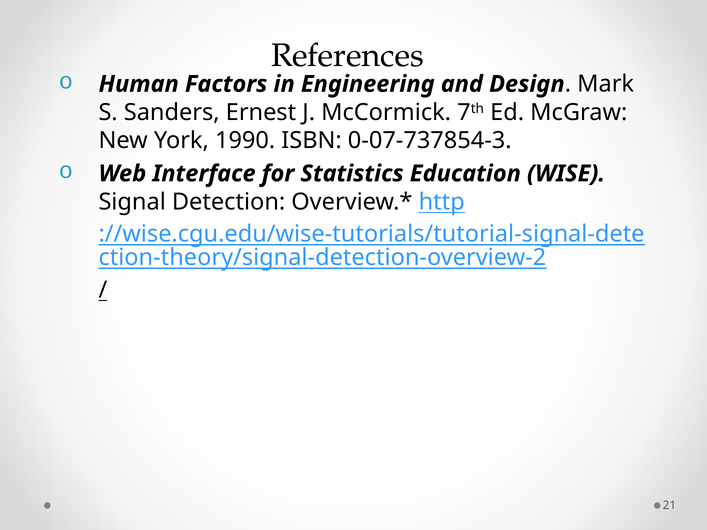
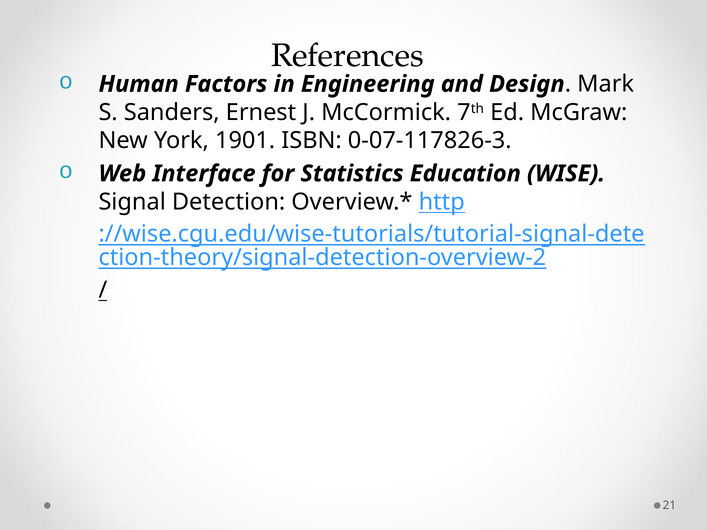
1990: 1990 -> 1901
0-07-737854-3: 0-07-737854-3 -> 0-07-117826-3
